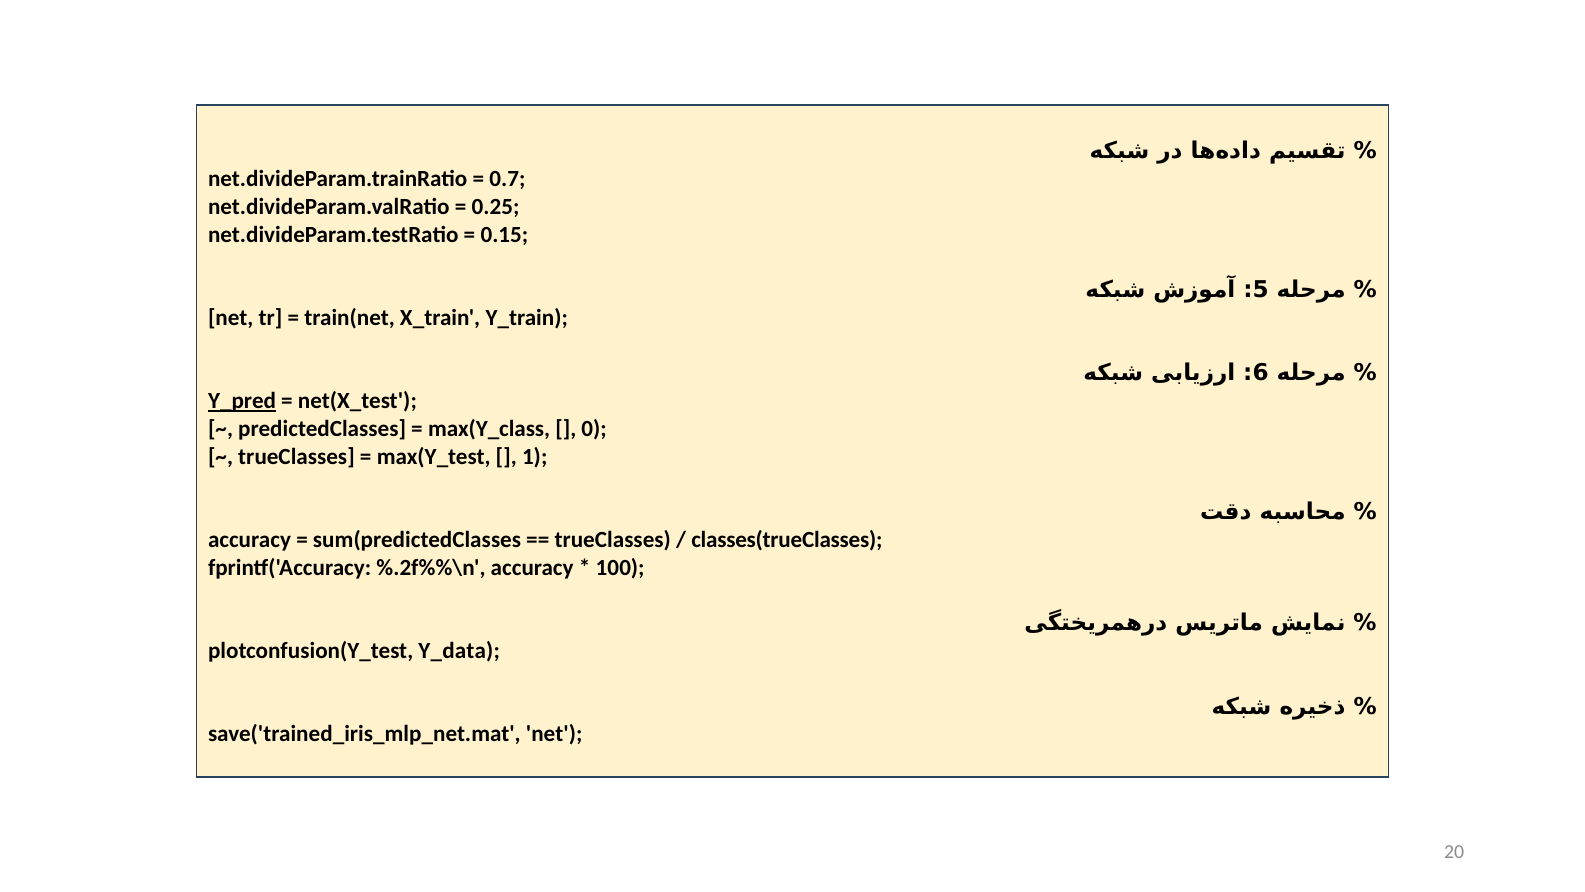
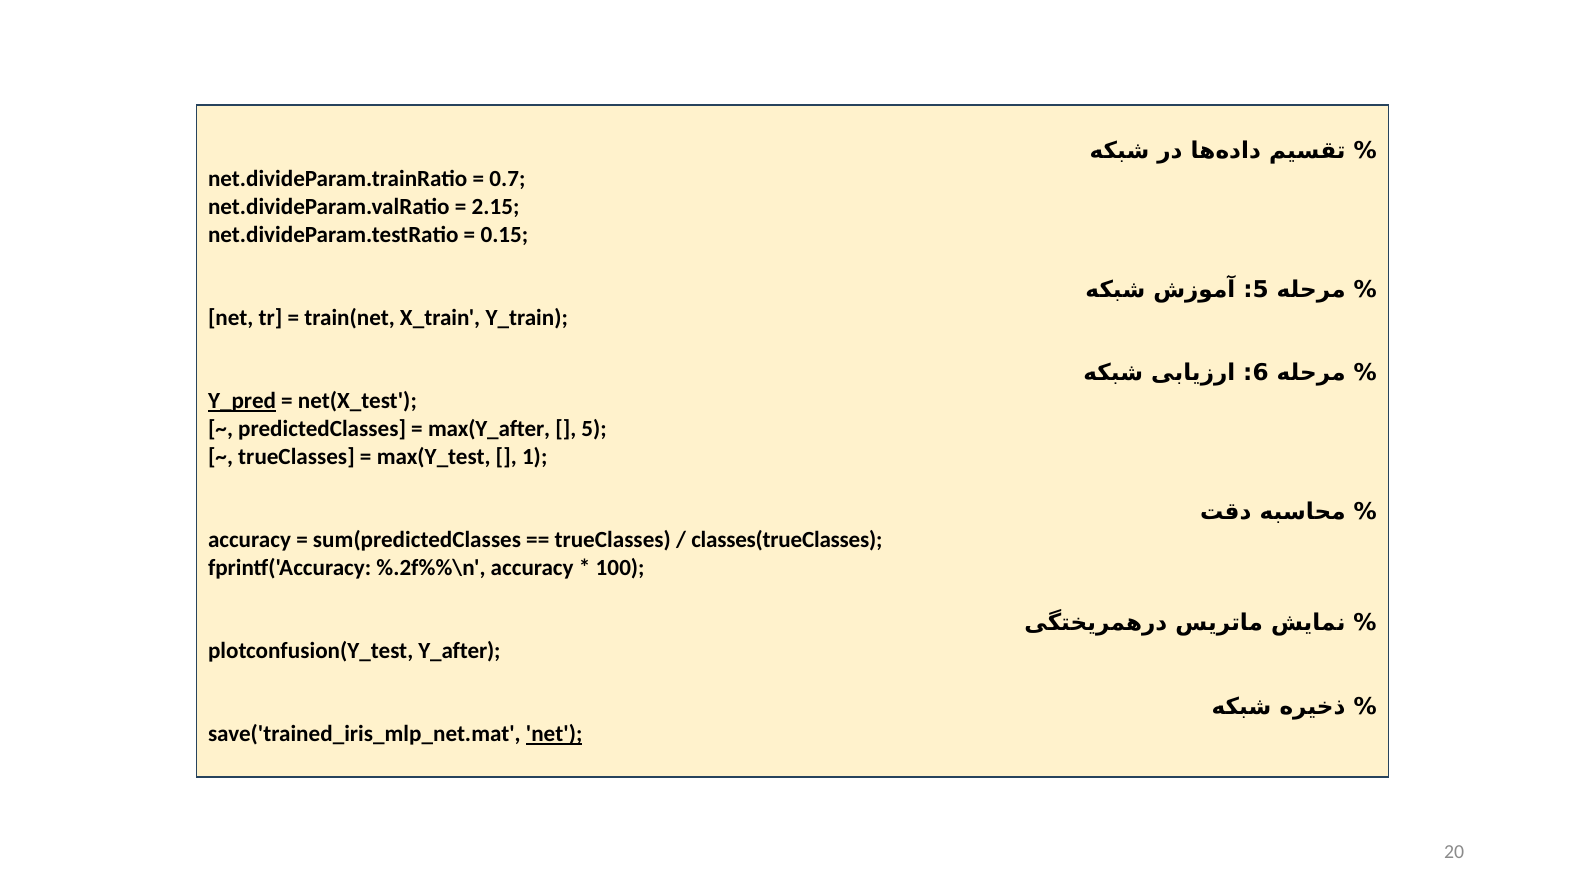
0.25: 0.25 -> 2.15
max(Y_class: max(Y_class -> max(Y_after
0 at (594, 429): 0 -> 5
Y_data: Y_data -> Y_after
net at (554, 734) underline: none -> present
